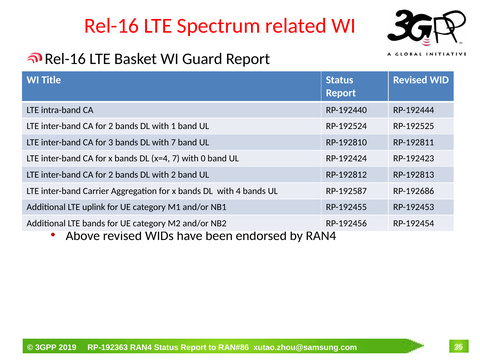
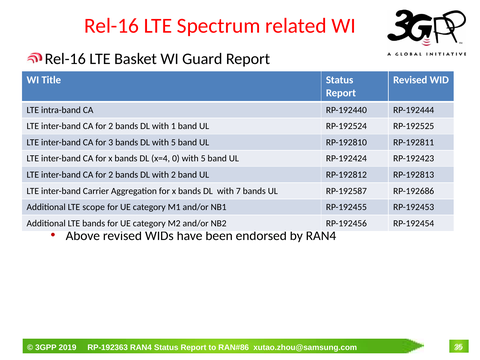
DL with 7: 7 -> 5
x=4 7: 7 -> 0
0 at (203, 159): 0 -> 5
4: 4 -> 7
uplink: uplink -> scope
